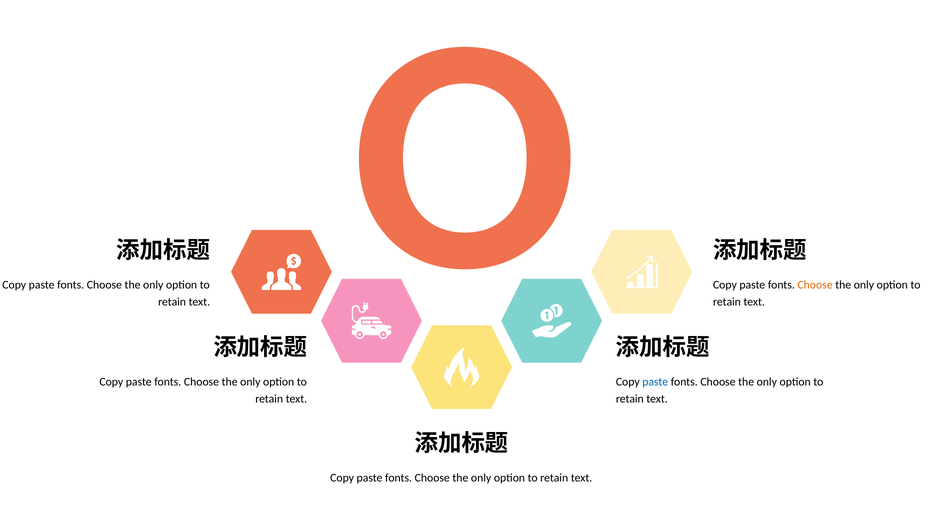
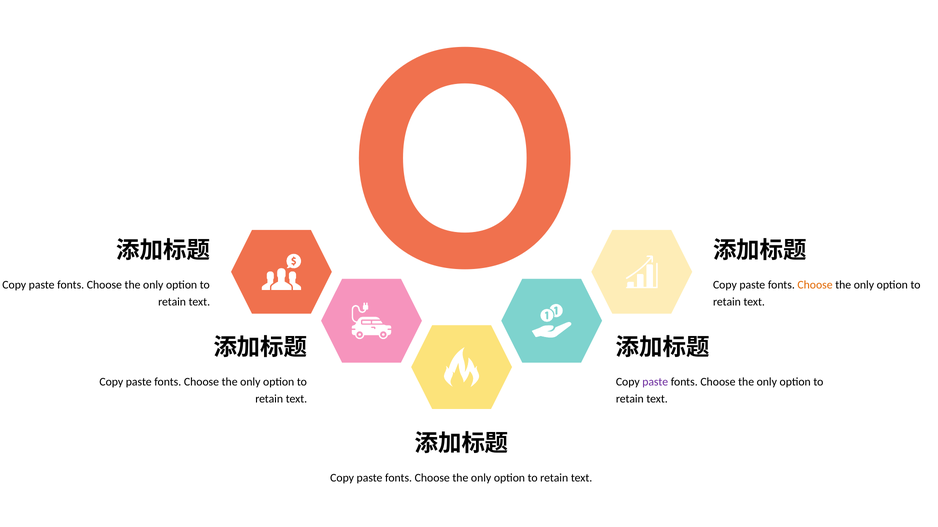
paste at (655, 383) colour: blue -> purple
